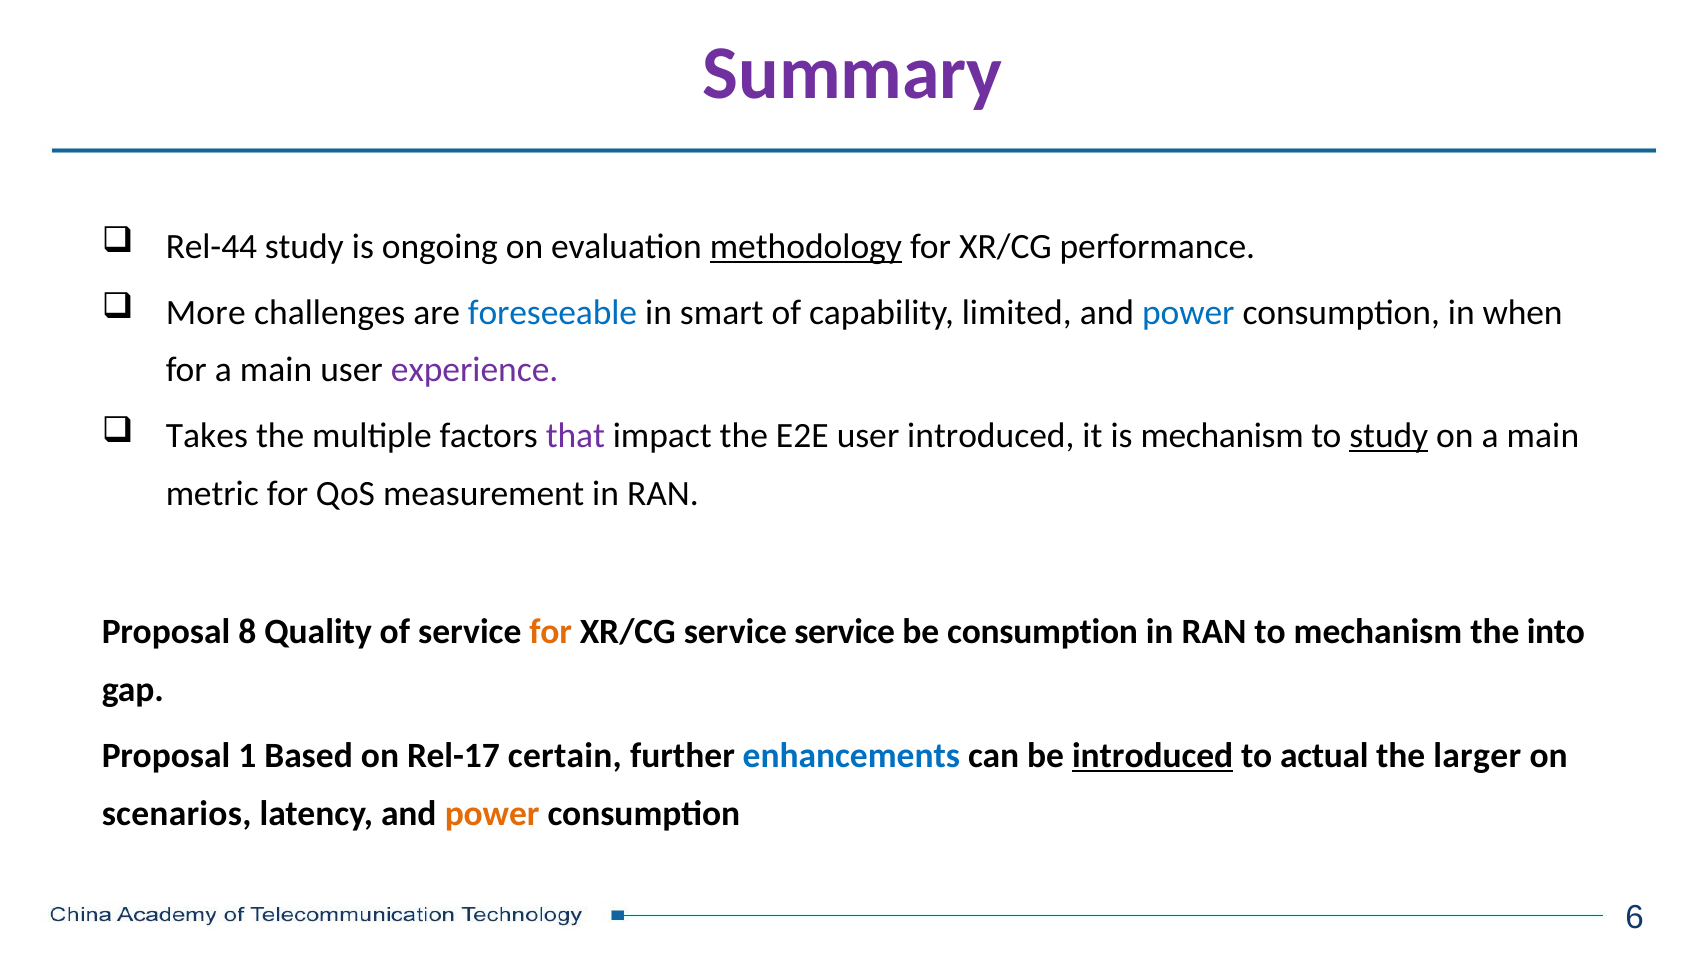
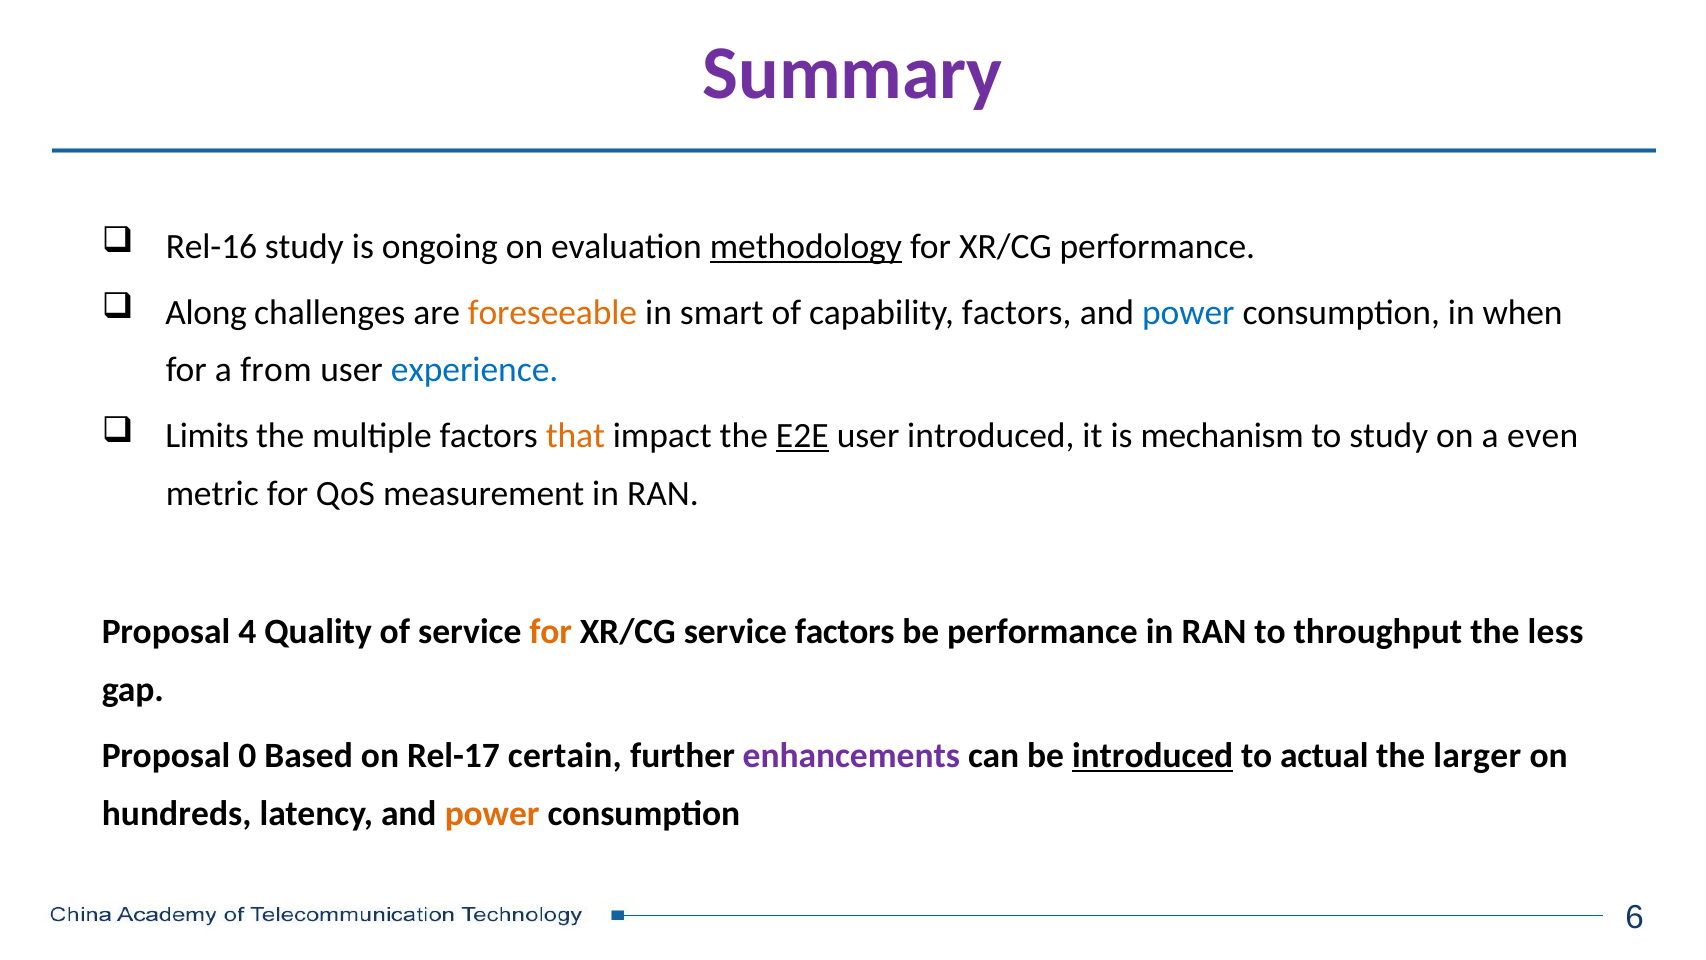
Rel-44: Rel-44 -> Rel-16
More: More -> Along
foreseeable colour: blue -> orange
capability limited: limited -> factors
for a main: main -> from
experience colour: purple -> blue
Takes: Takes -> Limits
that colour: purple -> orange
E2E underline: none -> present
study at (1389, 436) underline: present -> none
on a main: main -> even
8: 8 -> 4
service service: service -> factors
be consumption: consumption -> performance
to mechanism: mechanism -> throughput
into: into -> less
1: 1 -> 0
enhancements colour: blue -> purple
scenarios: scenarios -> hundreds
